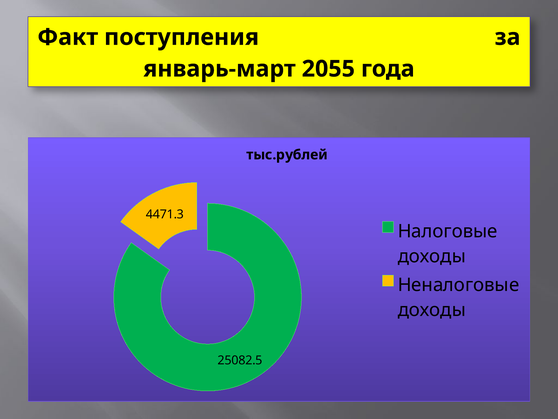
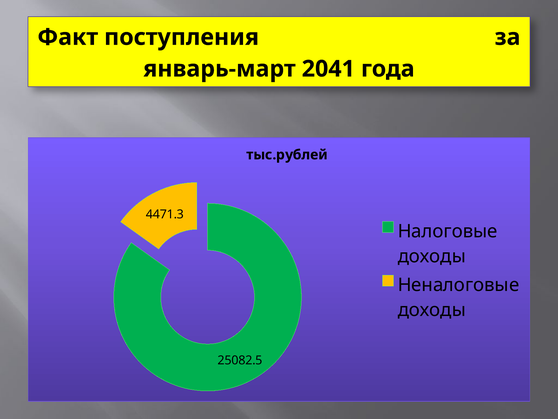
2055: 2055 -> 2041
